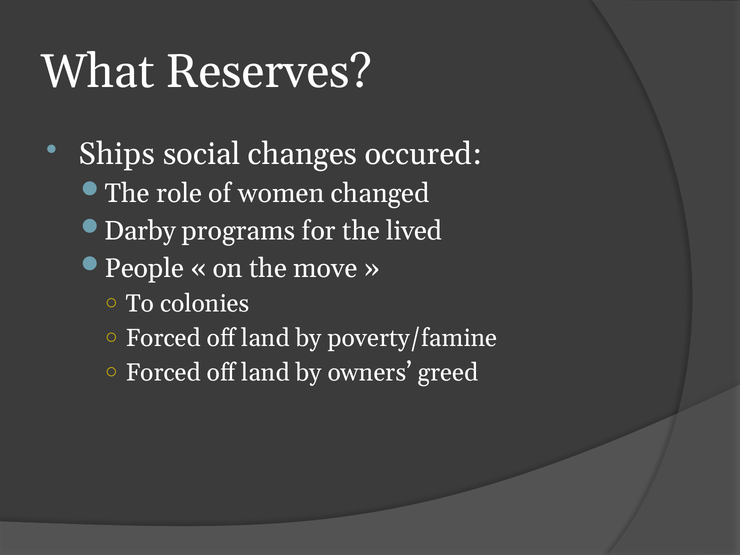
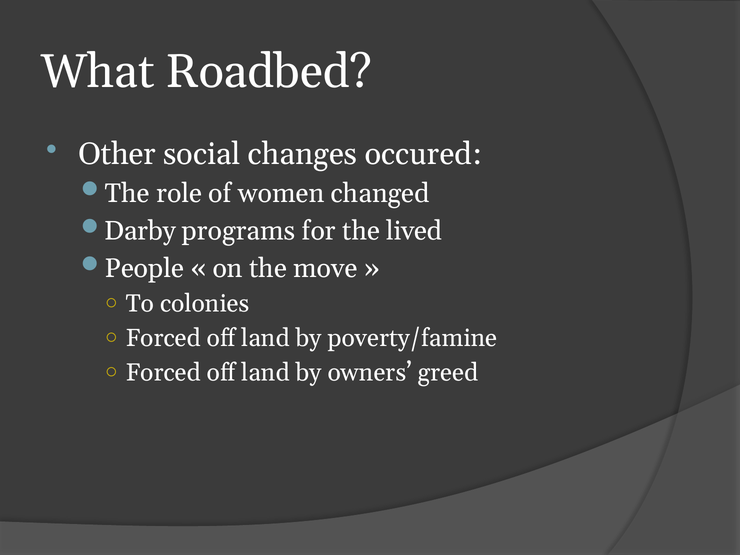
Reserves: Reserves -> Roadbed
Ships: Ships -> Other
